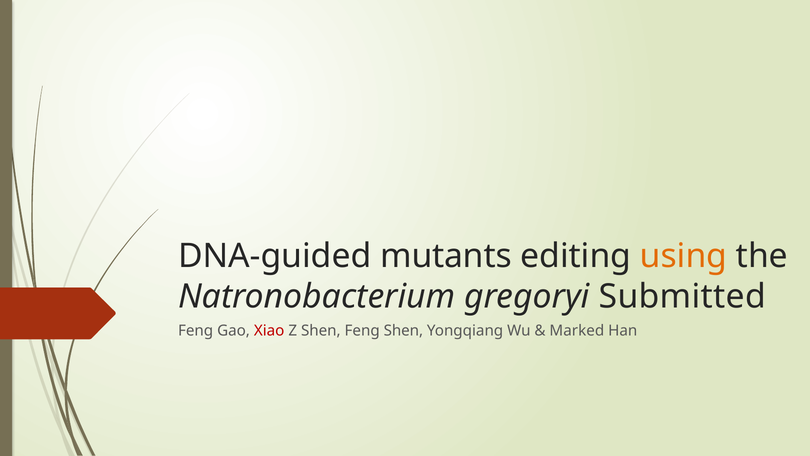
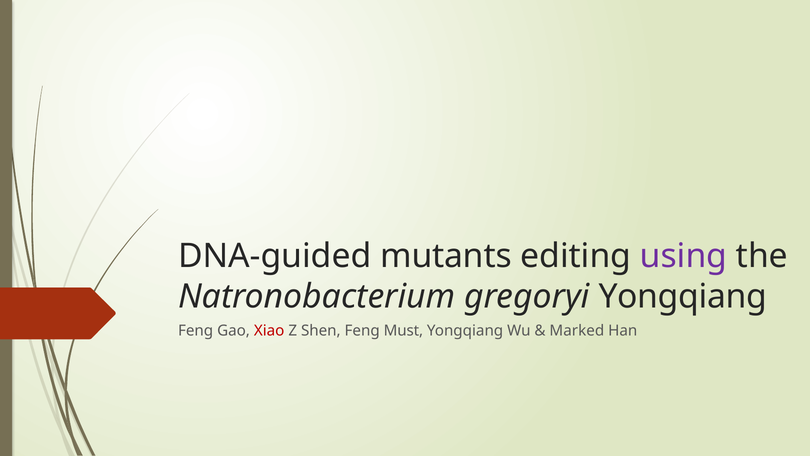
using colour: orange -> purple
gregoryi Submitted: Submitted -> Yongqiang
Feng Shen: Shen -> Must
